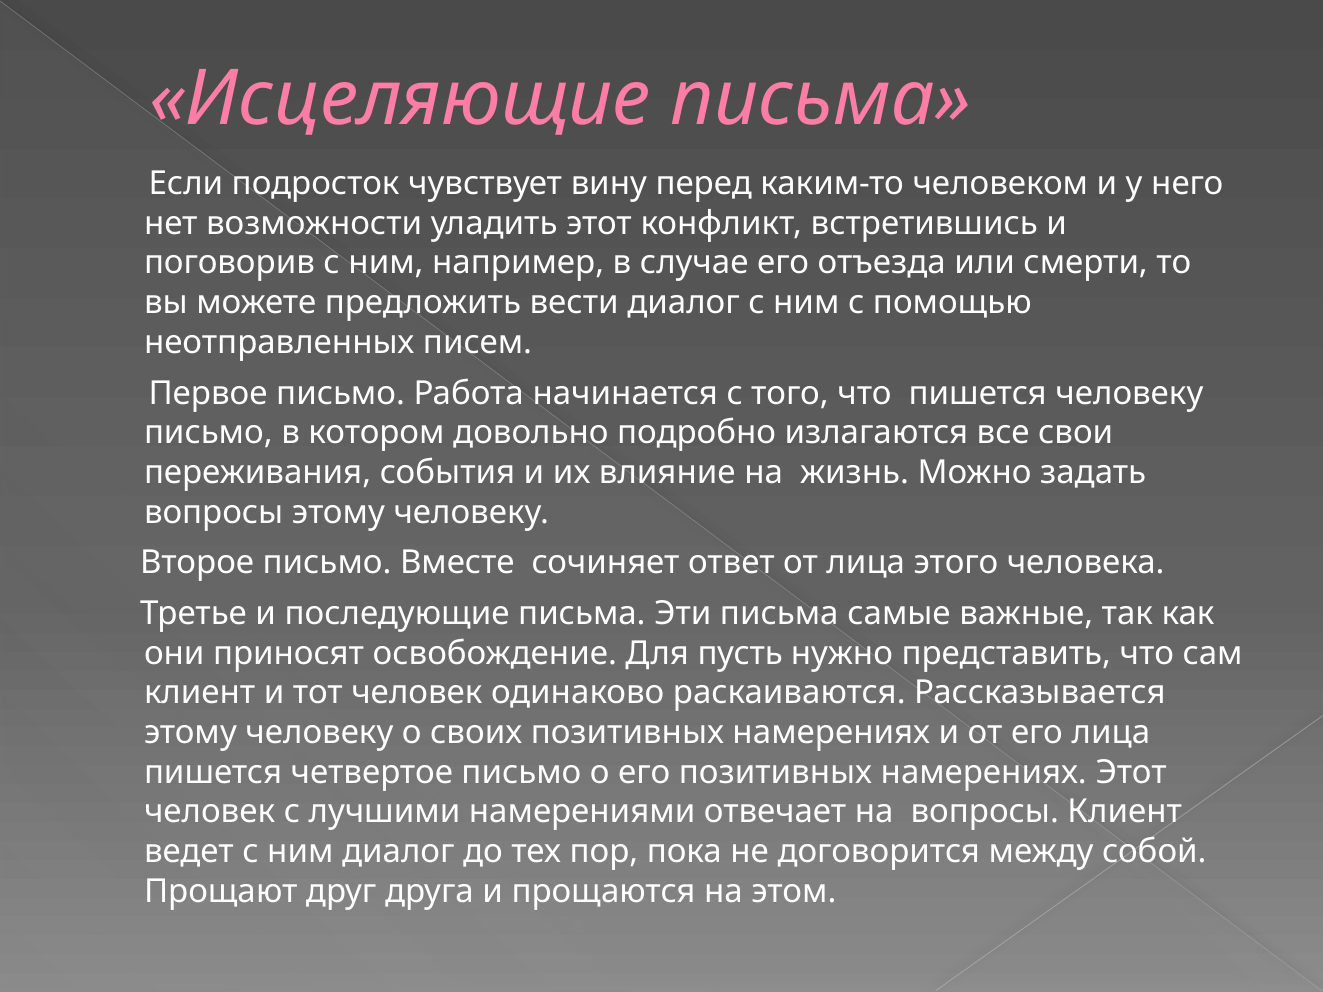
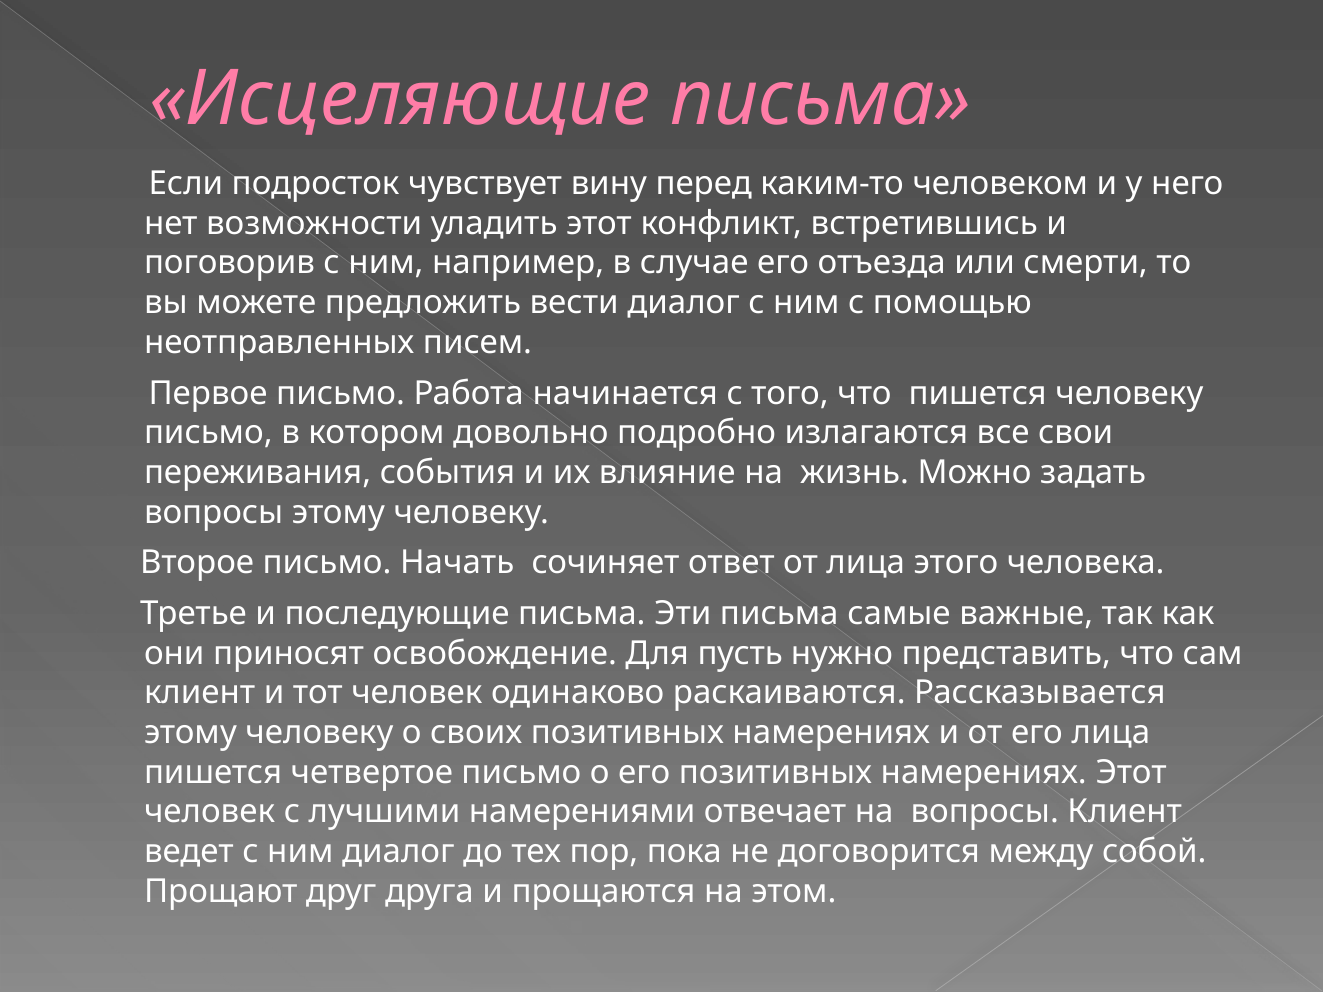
Вместе: Вместе -> Начать
